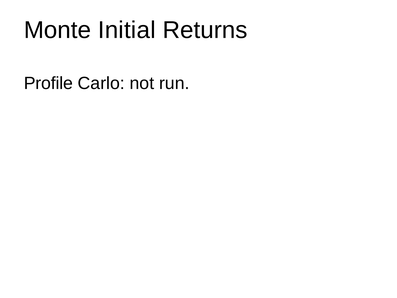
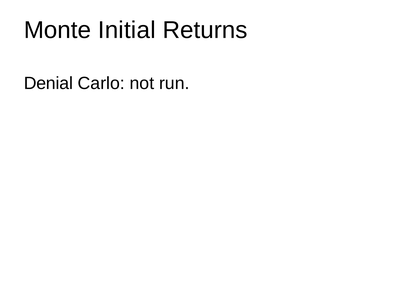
Profile: Profile -> Denial
